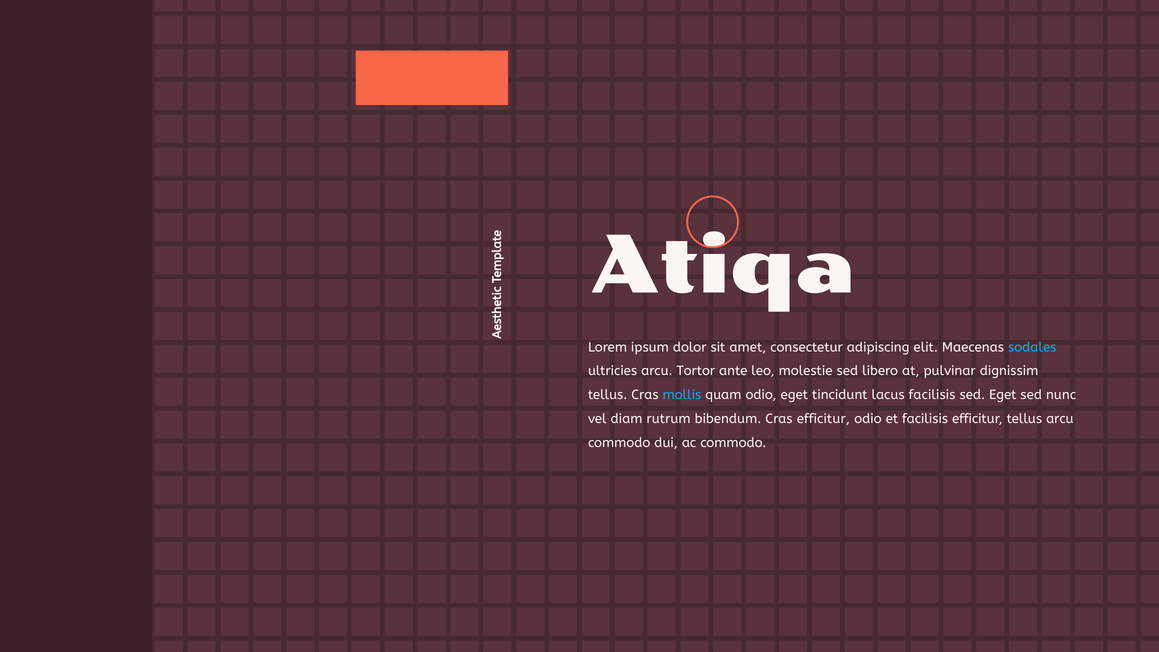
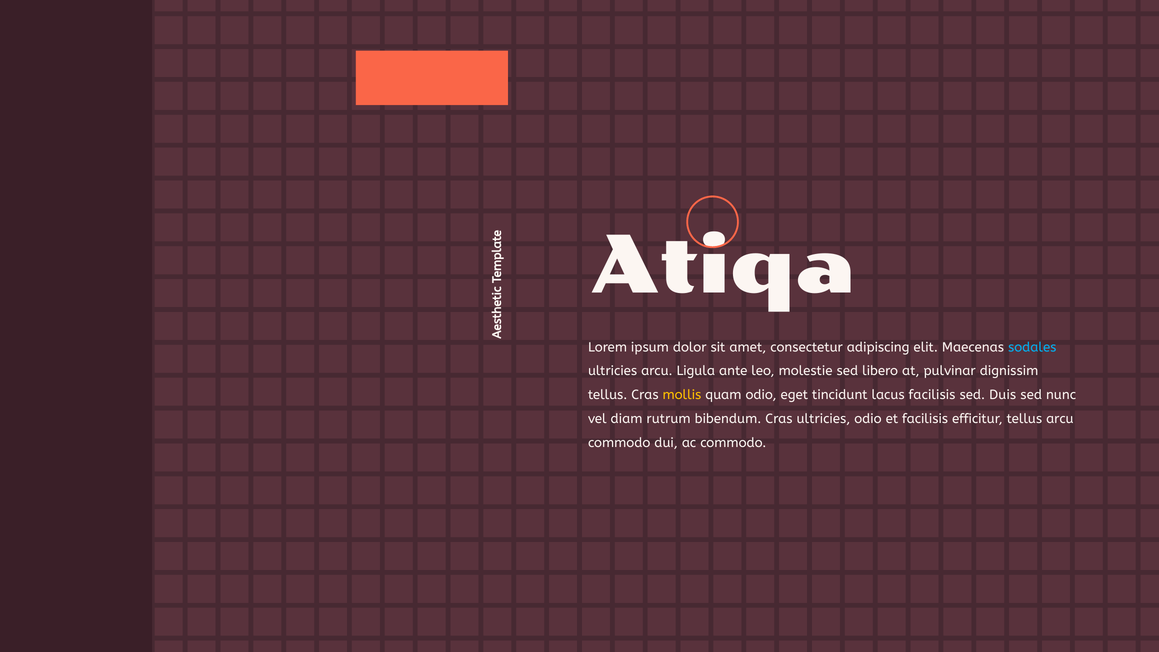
Tortor: Tortor -> Ligula
mollis colour: light blue -> yellow
sed Eget: Eget -> Duis
Cras efficitur: efficitur -> ultricies
